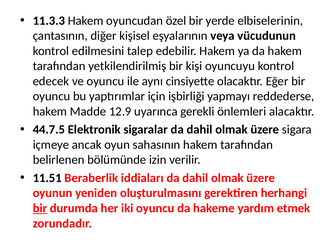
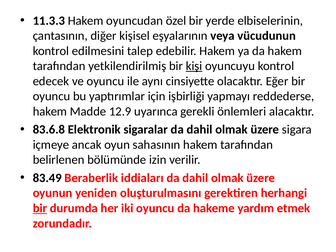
kişi underline: none -> present
44.7.5: 44.7.5 -> 83.6.8
11.51: 11.51 -> 83.49
